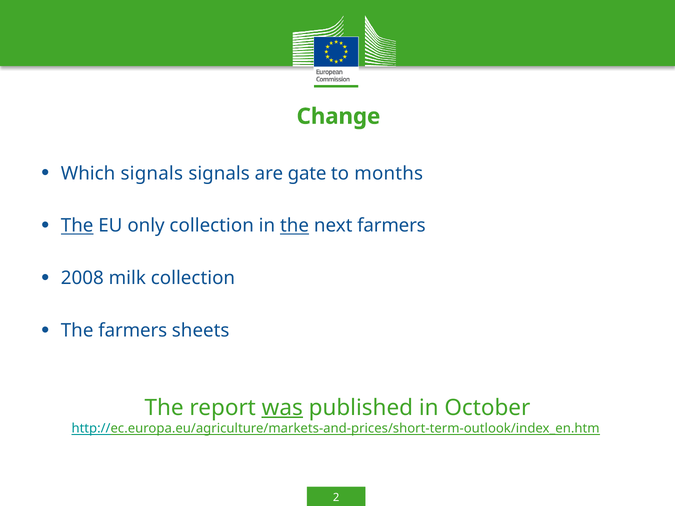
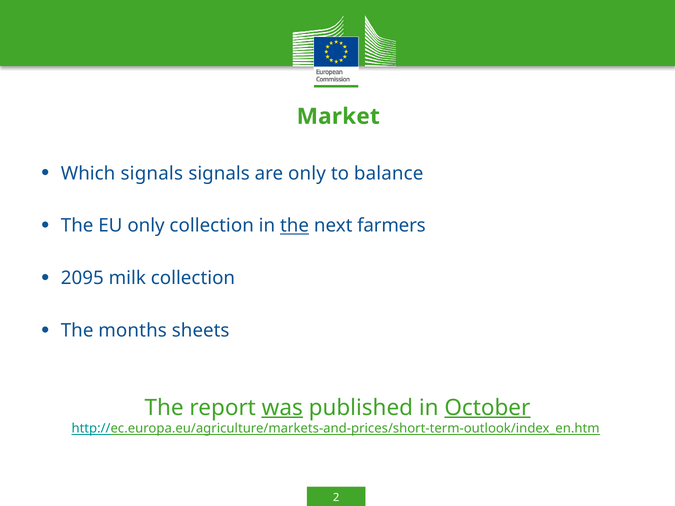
Change: Change -> Market
are gate: gate -> only
months: months -> balance
The at (77, 226) underline: present -> none
2008: 2008 -> 2095
The farmers: farmers -> months
October underline: none -> present
